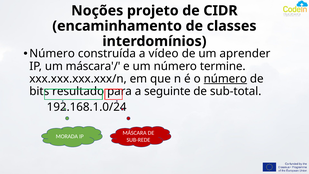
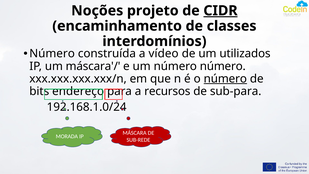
CIDR underline: none -> present
aprender: aprender -> utilizados
número termine: termine -> número
resultado: resultado -> endereço
seguinte: seguinte -> recursos
sub-total: sub-total -> sub-para
